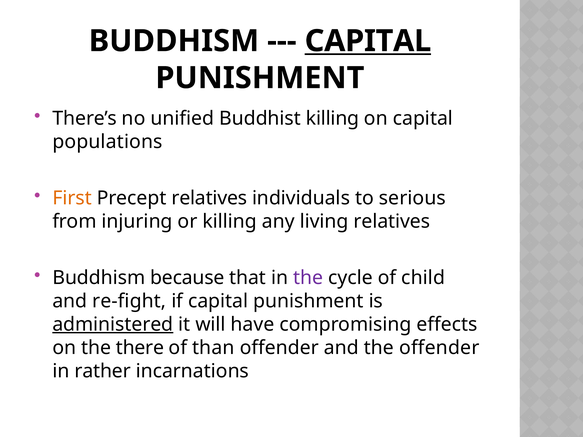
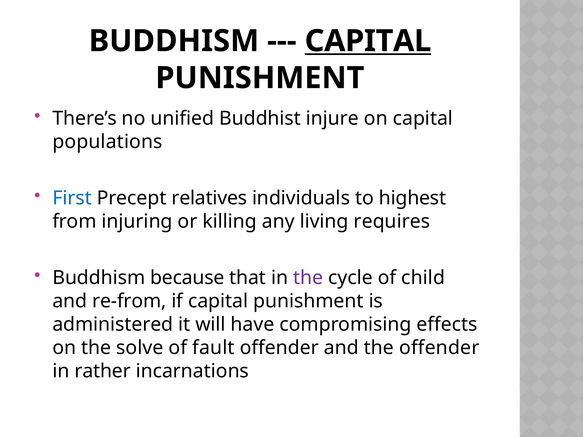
Buddhist killing: killing -> injure
First colour: orange -> blue
serious: serious -> highest
living relatives: relatives -> requires
re-fight: re-fight -> re-from
administered underline: present -> none
there: there -> solve
than: than -> fault
